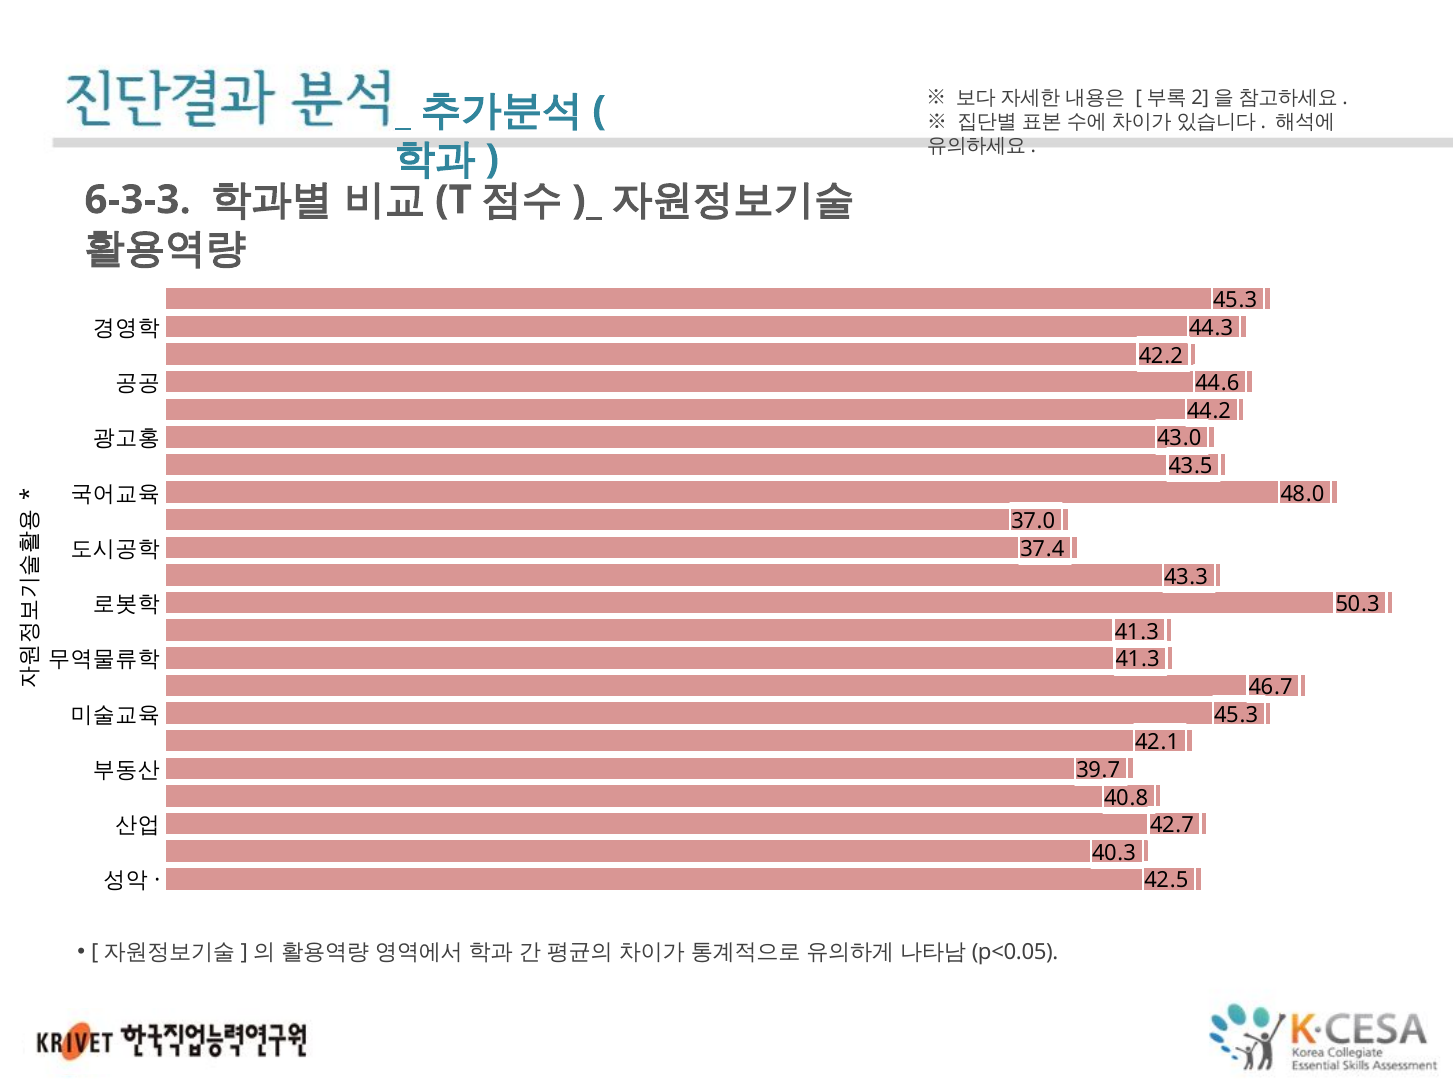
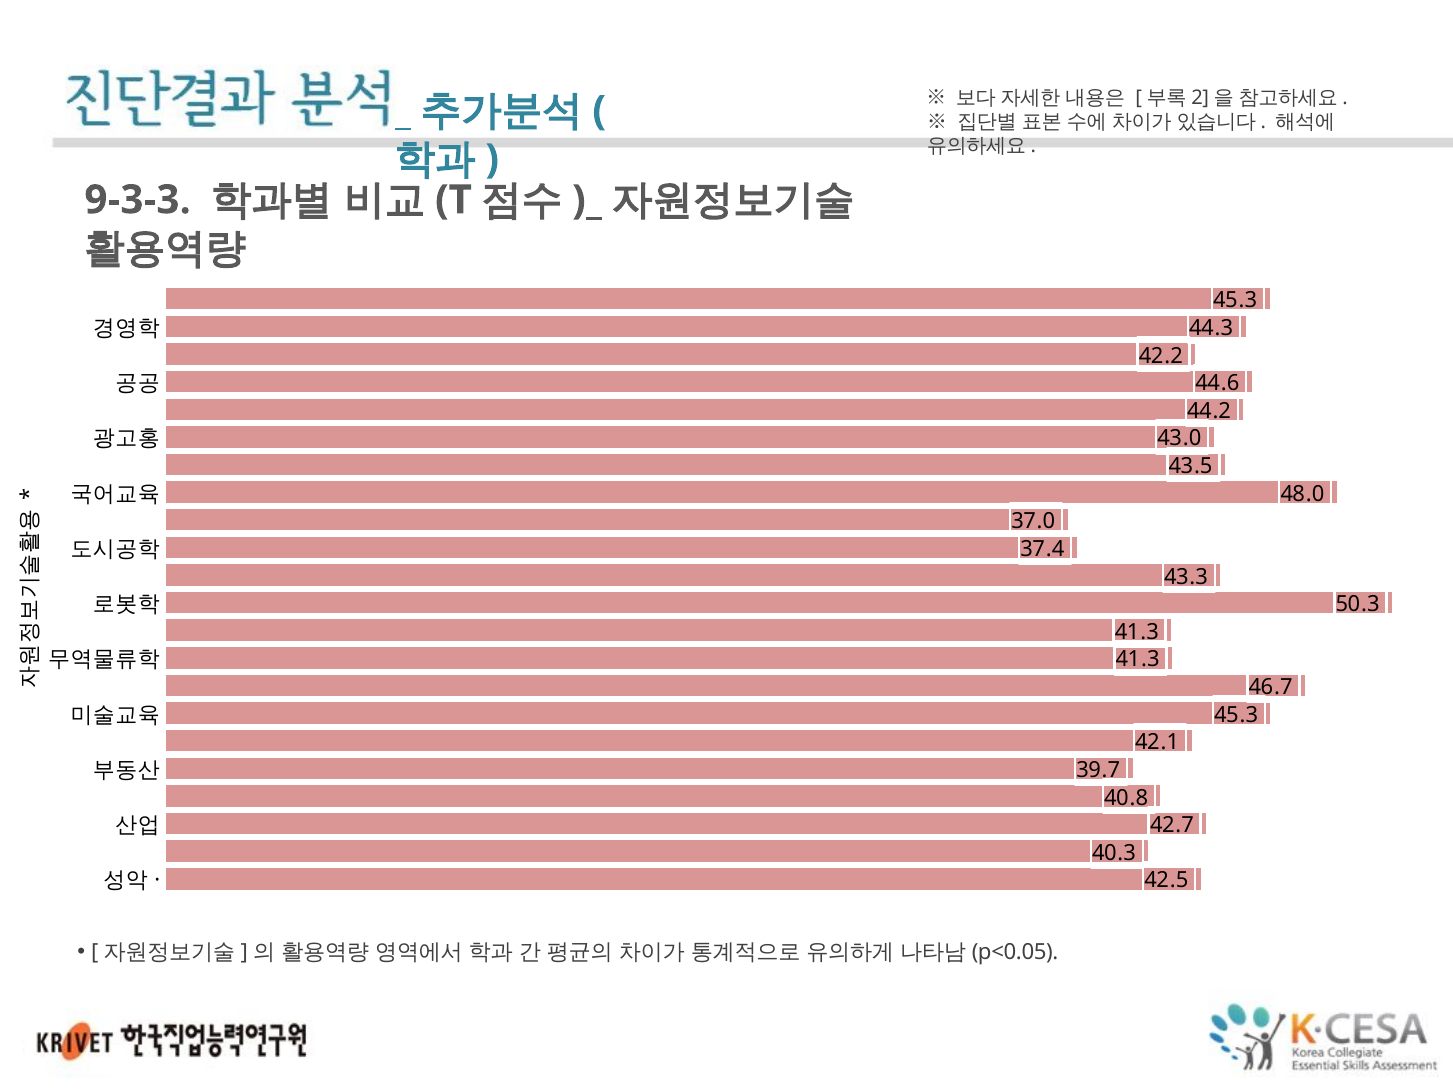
6-3-3: 6-3-3 -> 9-3-3
